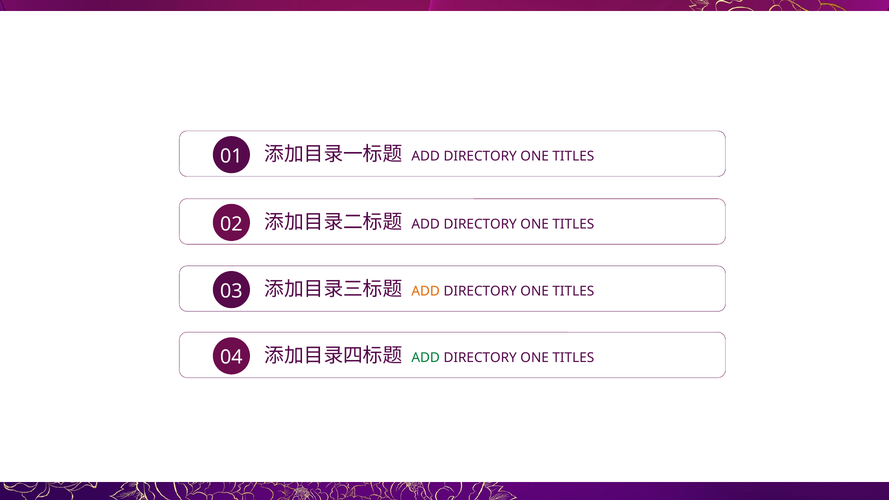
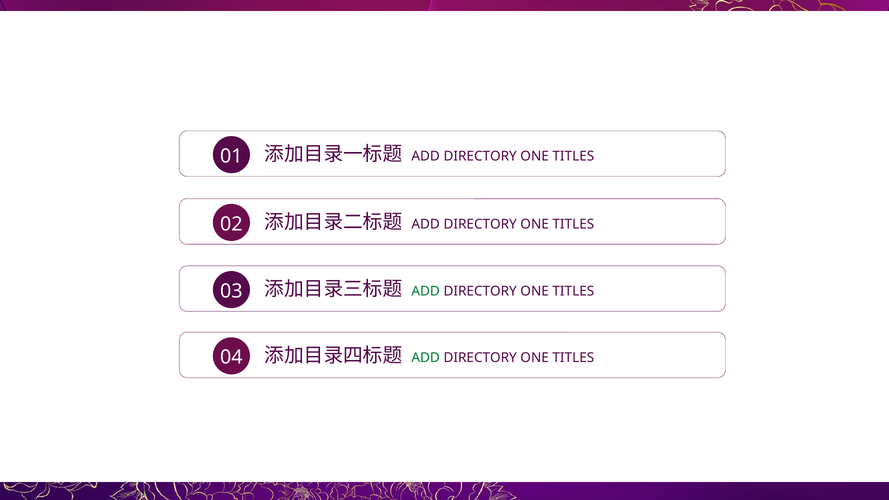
ADD at (426, 291) colour: orange -> green
